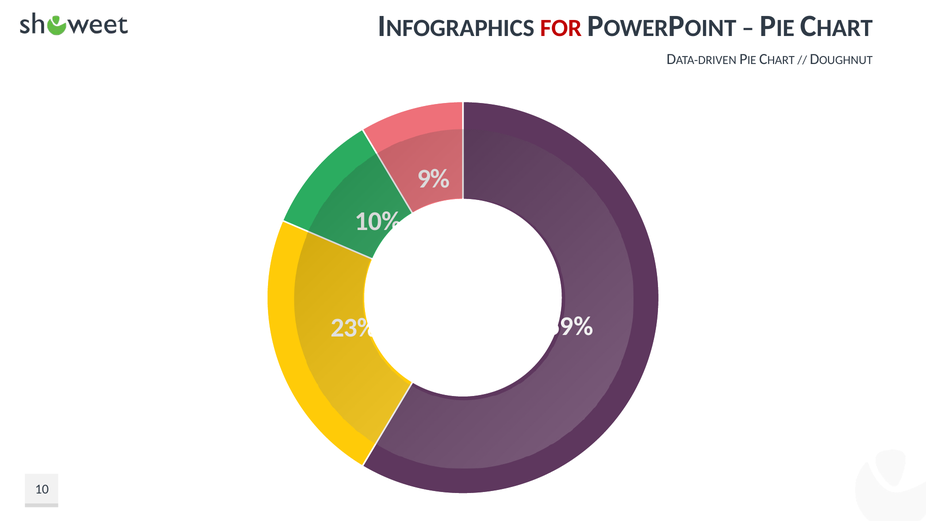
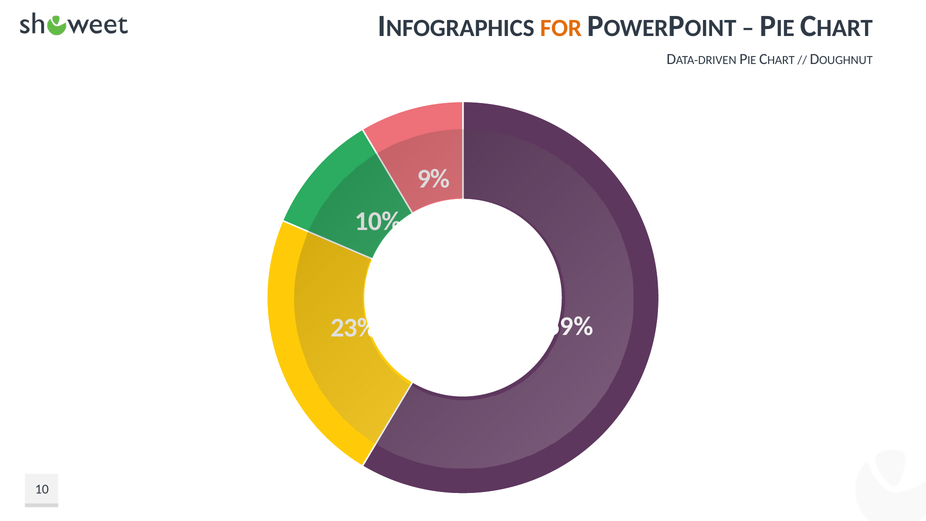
FOR colour: red -> orange
